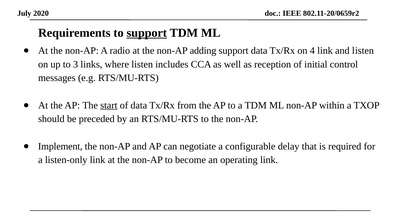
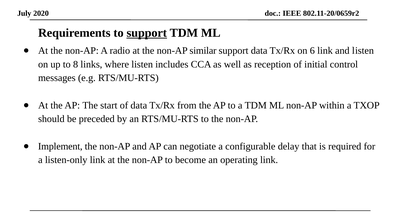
adding: adding -> similar
4: 4 -> 6
3: 3 -> 8
start underline: present -> none
